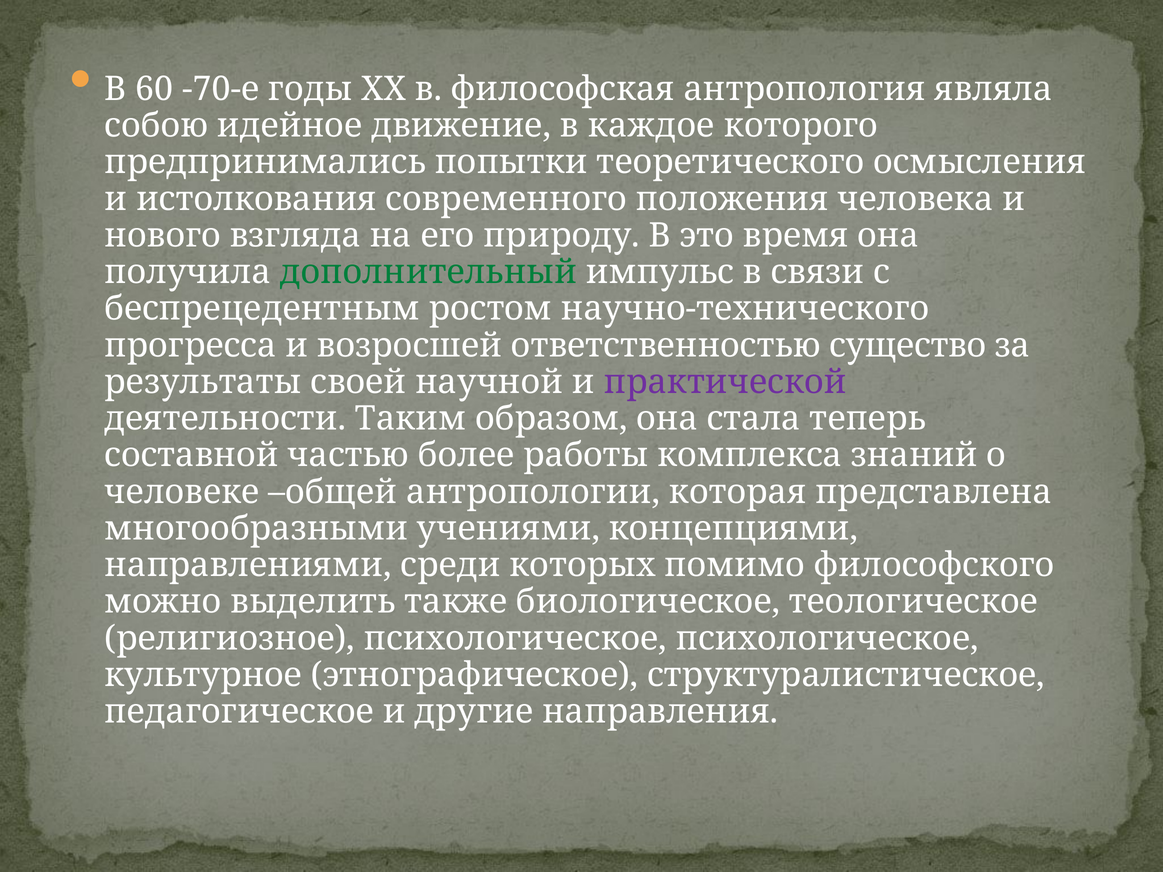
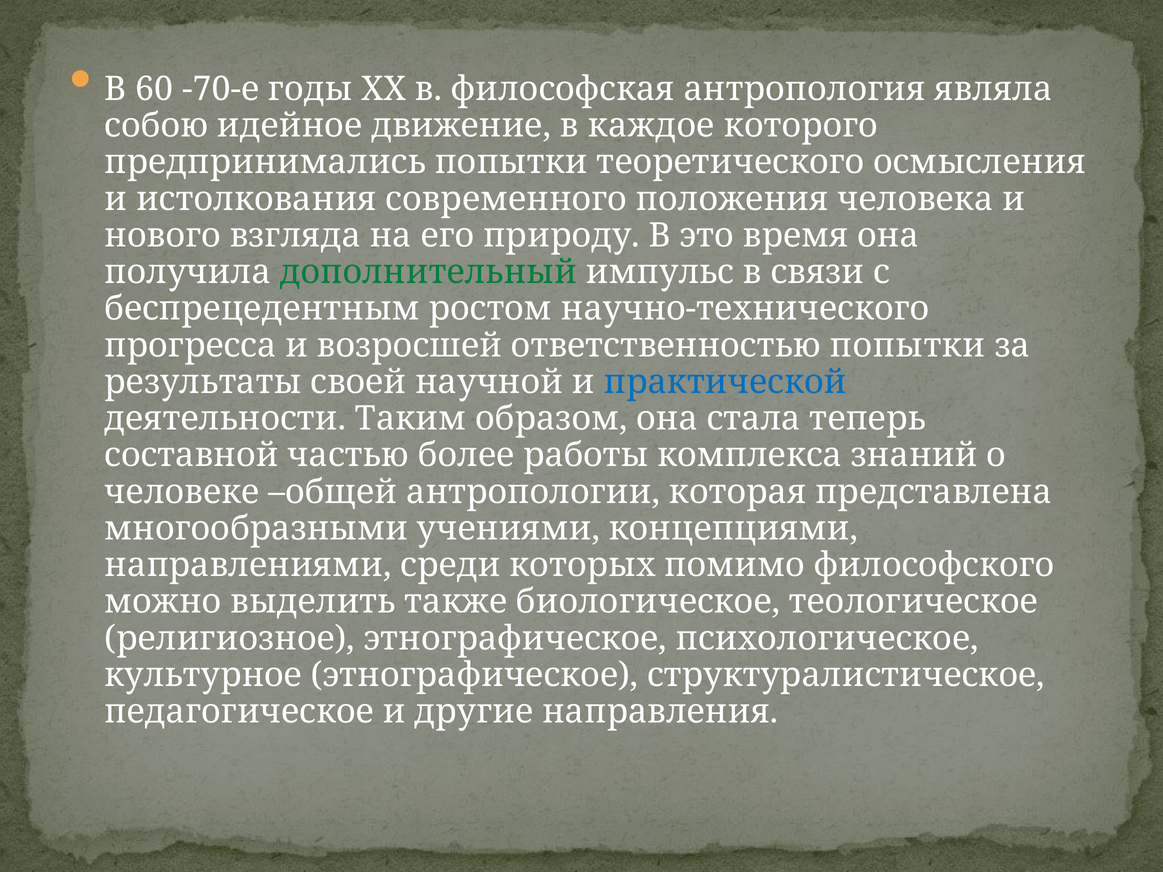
ответственностью существо: существо -> попытки
практической colour: purple -> blue
религиозное психологическое: психологическое -> этнографическое
